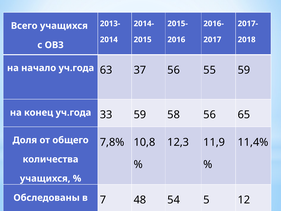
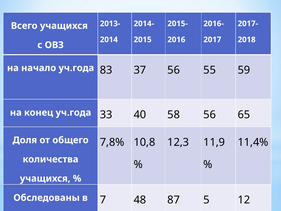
63: 63 -> 83
33 59: 59 -> 40
54: 54 -> 87
